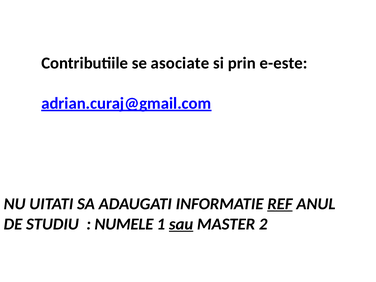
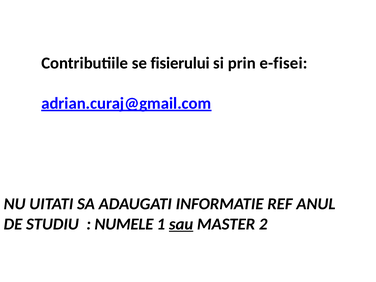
asociate: asociate -> fisierului
e-este: e-este -> e-fisei
REF underline: present -> none
